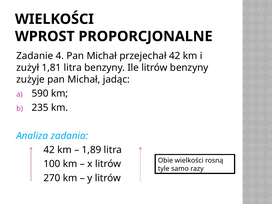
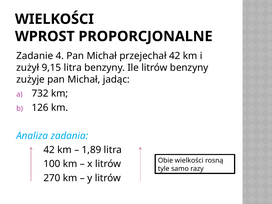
1,81: 1,81 -> 9,15
590: 590 -> 732
235: 235 -> 126
